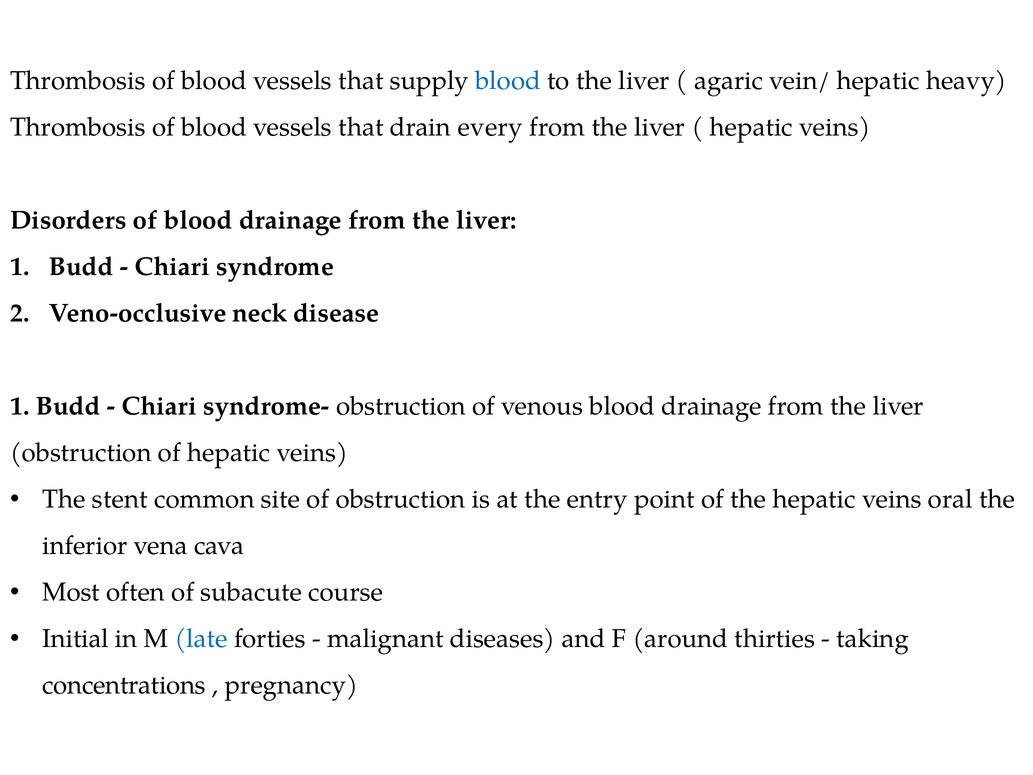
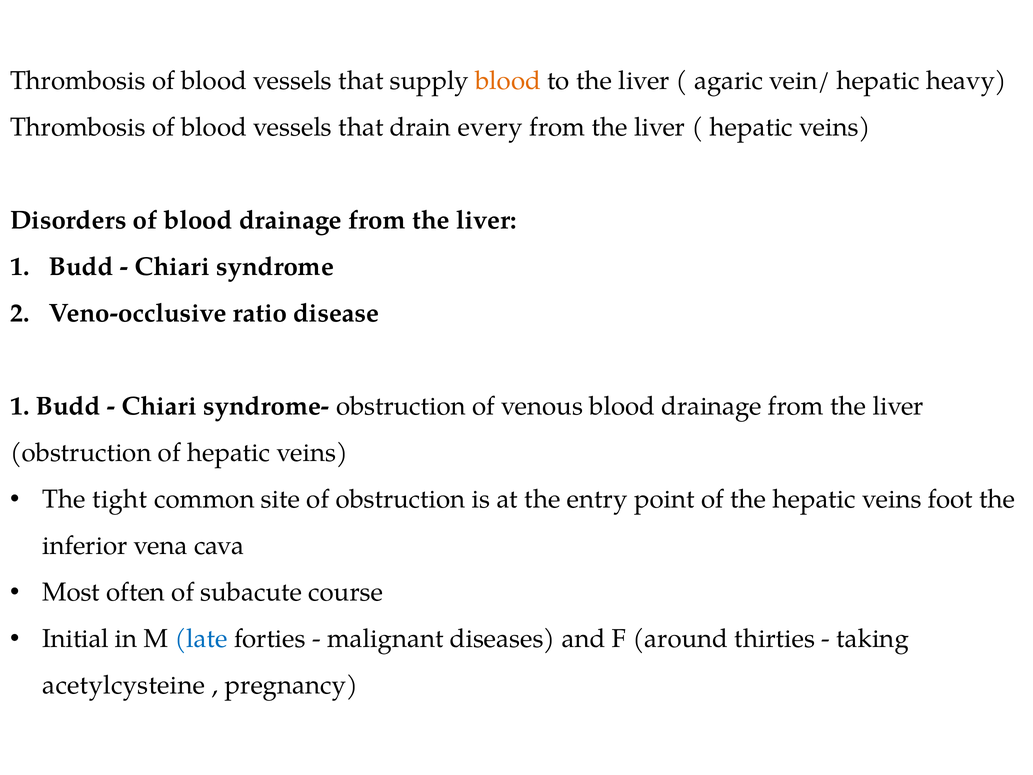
blood at (508, 81) colour: blue -> orange
neck: neck -> ratio
stent: stent -> tight
oral: oral -> foot
concentrations: concentrations -> acetylcysteine
